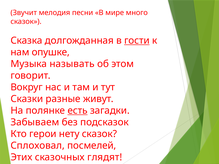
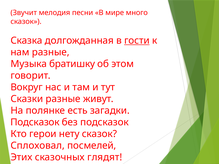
нам опушке: опушке -> разные
называть: называть -> братишку
есть underline: present -> none
Забываем at (35, 122): Забываем -> Подсказок
